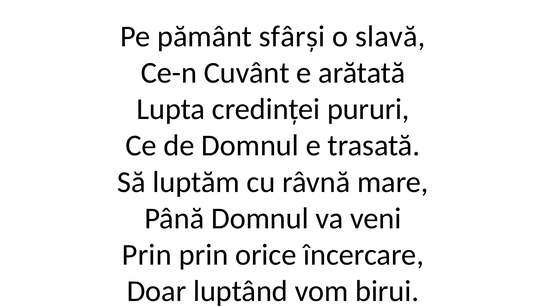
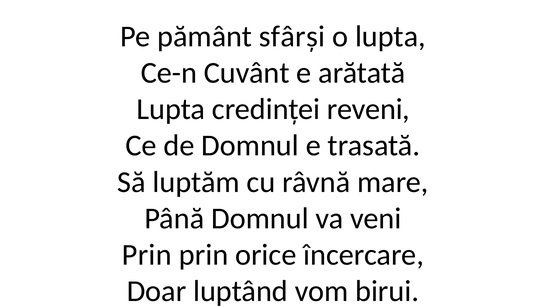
o slavă: slavă -> lupta
pururi: pururi -> reveni
